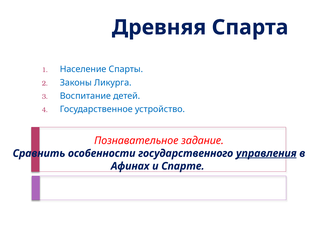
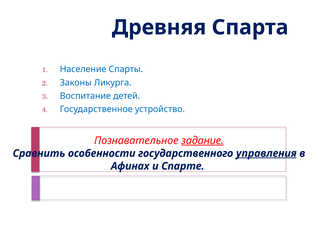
задание underline: none -> present
